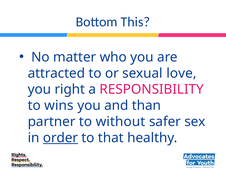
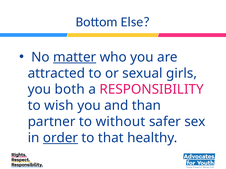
This: This -> Else
matter underline: none -> present
love: love -> girls
right: right -> both
wins: wins -> wish
